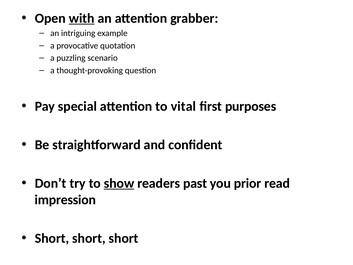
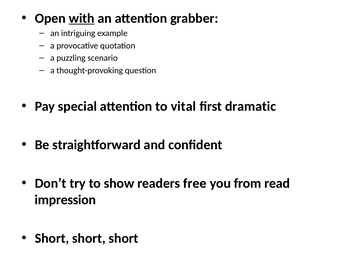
purposes: purposes -> dramatic
show underline: present -> none
past: past -> free
prior: prior -> from
